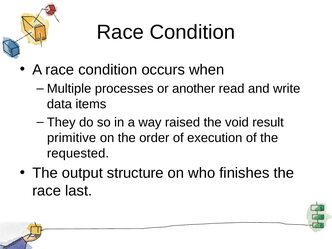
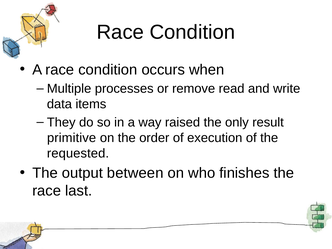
another: another -> remove
void: void -> only
structure: structure -> between
